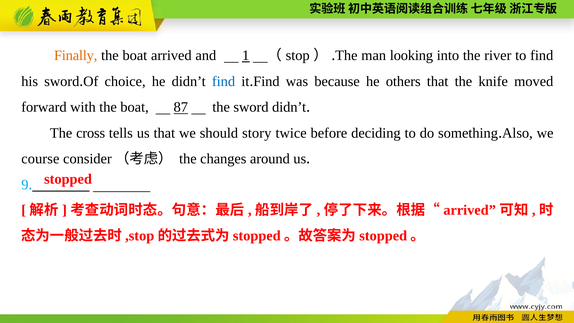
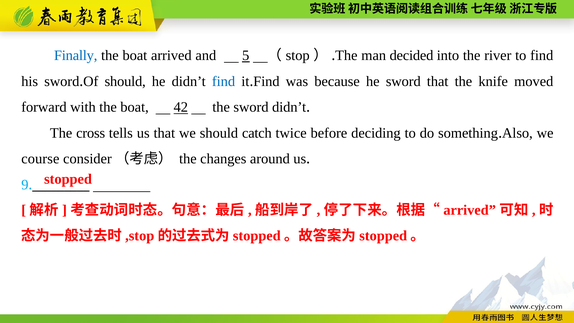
Finally colour: orange -> blue
1: 1 -> 5
looking: looking -> decided
choice at (125, 81): choice -> should
he others: others -> sword
87: 87 -> 42
story: story -> catch
